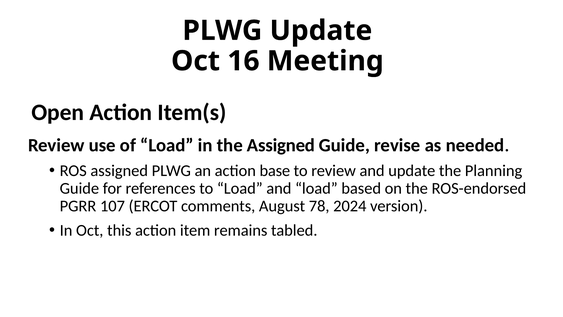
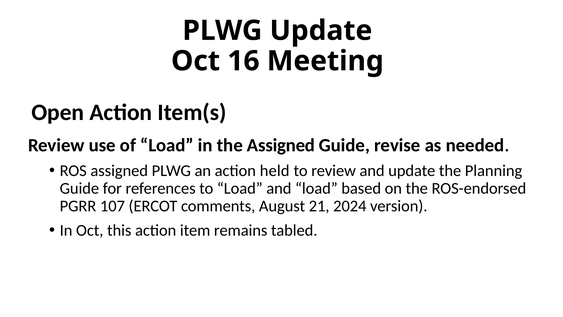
base: base -> held
78: 78 -> 21
